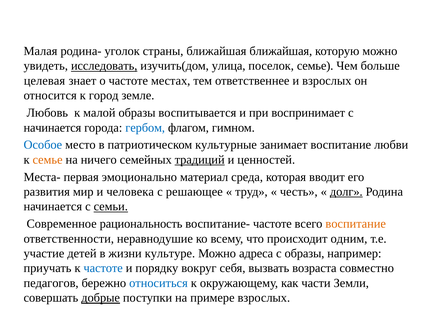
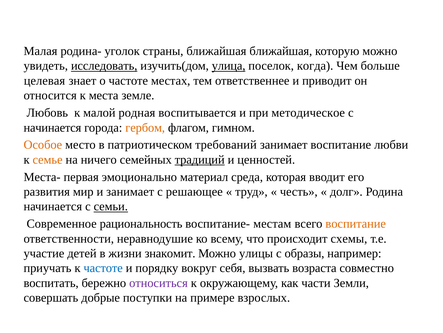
улица underline: none -> present
поселок семье: семье -> когда
и взрослых: взрослых -> приводит
город: город -> места
малой образы: образы -> родная
воспринимает: воспринимает -> методическое
гербом colour: blue -> orange
Особое colour: blue -> orange
культурные: культурные -> требований
и человека: человека -> занимает
долг underline: present -> none
воспитание- частоте: частоте -> местам
одним: одним -> схемы
культуре: культуре -> знакомит
адреса: адреса -> улицы
педагогов: педагогов -> воспитать
относиться colour: blue -> purple
добрые underline: present -> none
